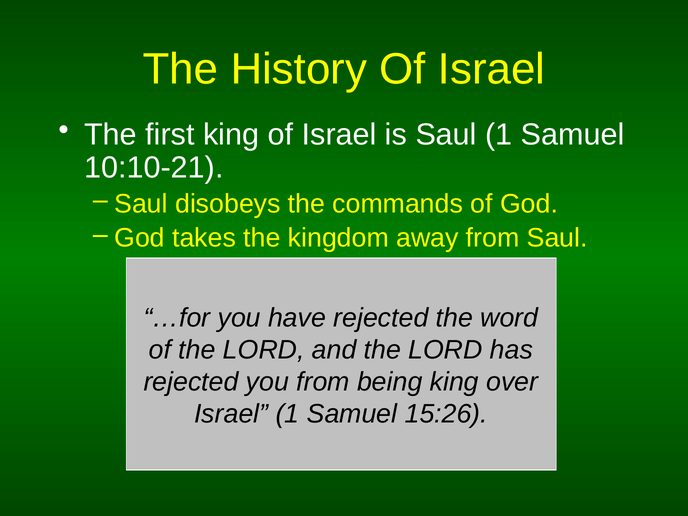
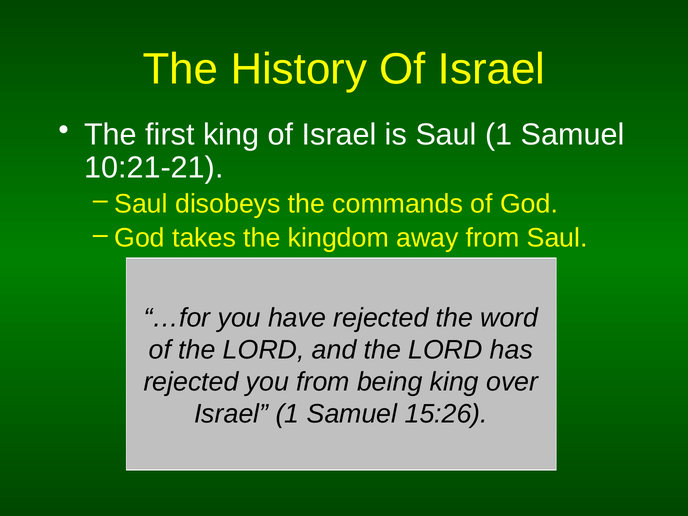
10:10-21: 10:10-21 -> 10:21-21
